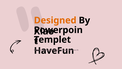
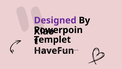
Designed colour: orange -> purple
